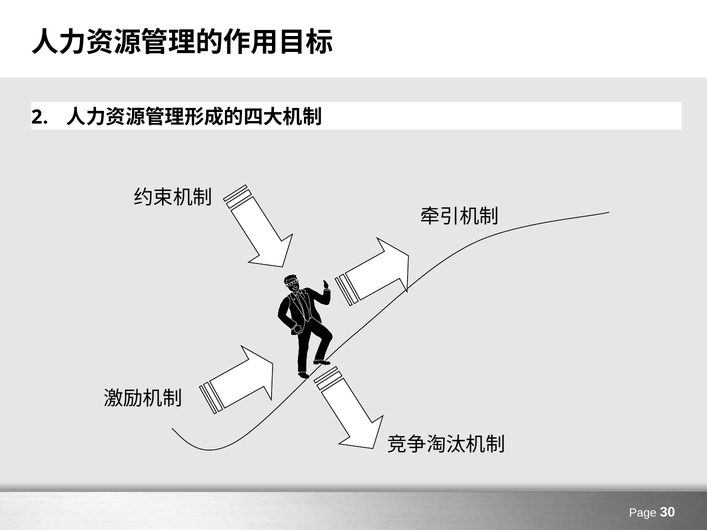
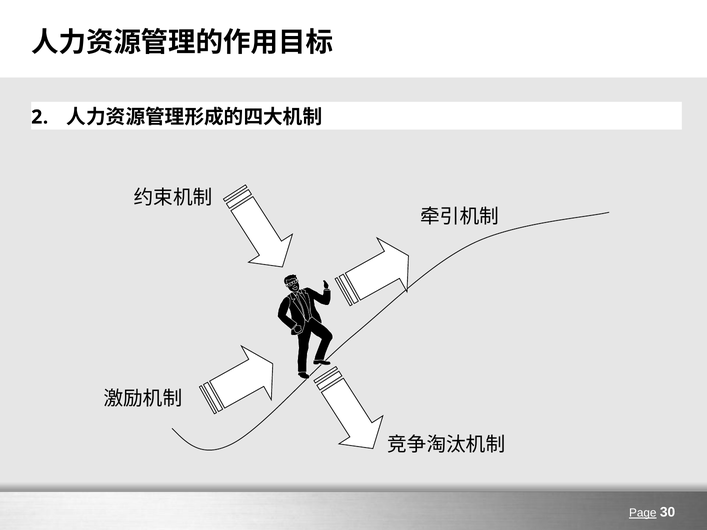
Page underline: none -> present
